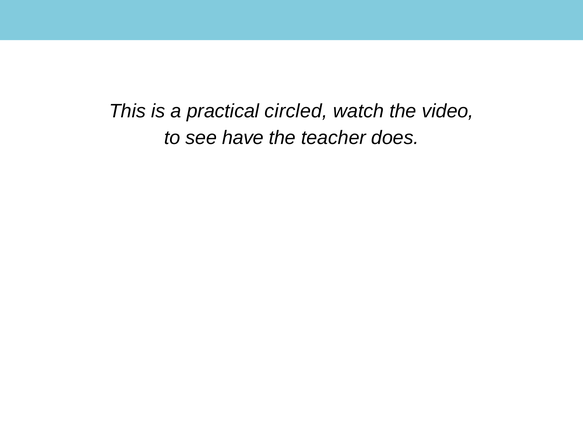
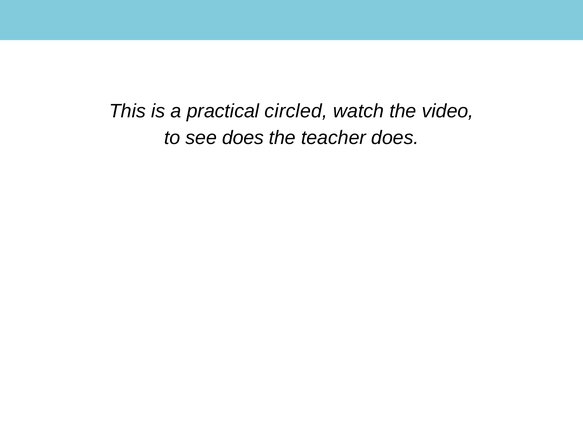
see have: have -> does
